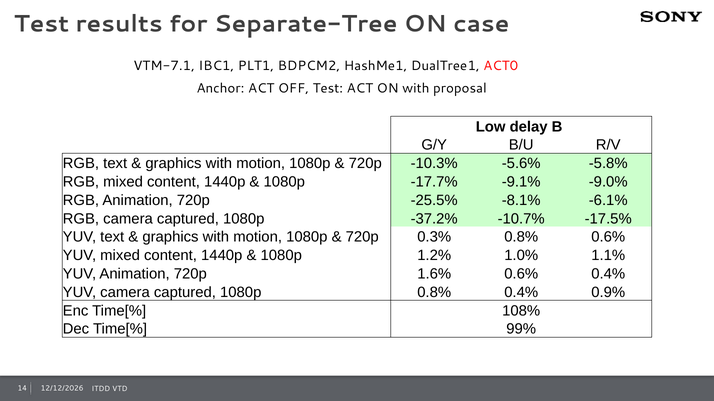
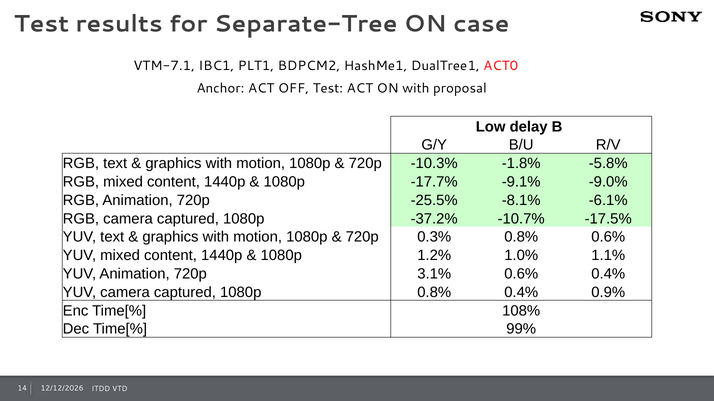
-5.6%: -5.6% -> -1.8%
1.6%: 1.6% -> 3.1%
